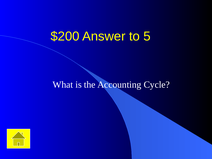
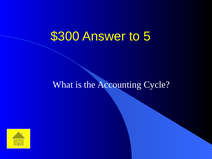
$200: $200 -> $300
